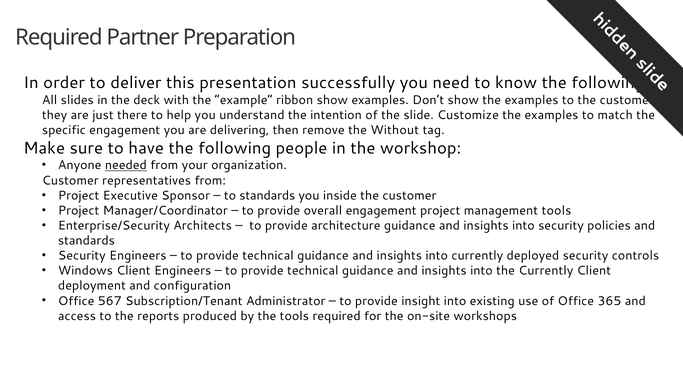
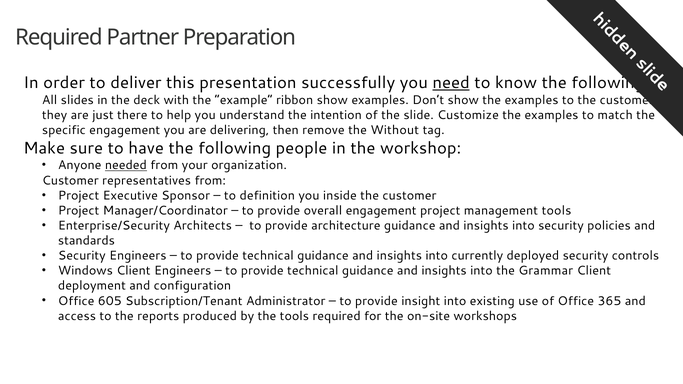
need underline: none -> present
to standards: standards -> definition
the Currently: Currently -> Grammar
567: 567 -> 605
